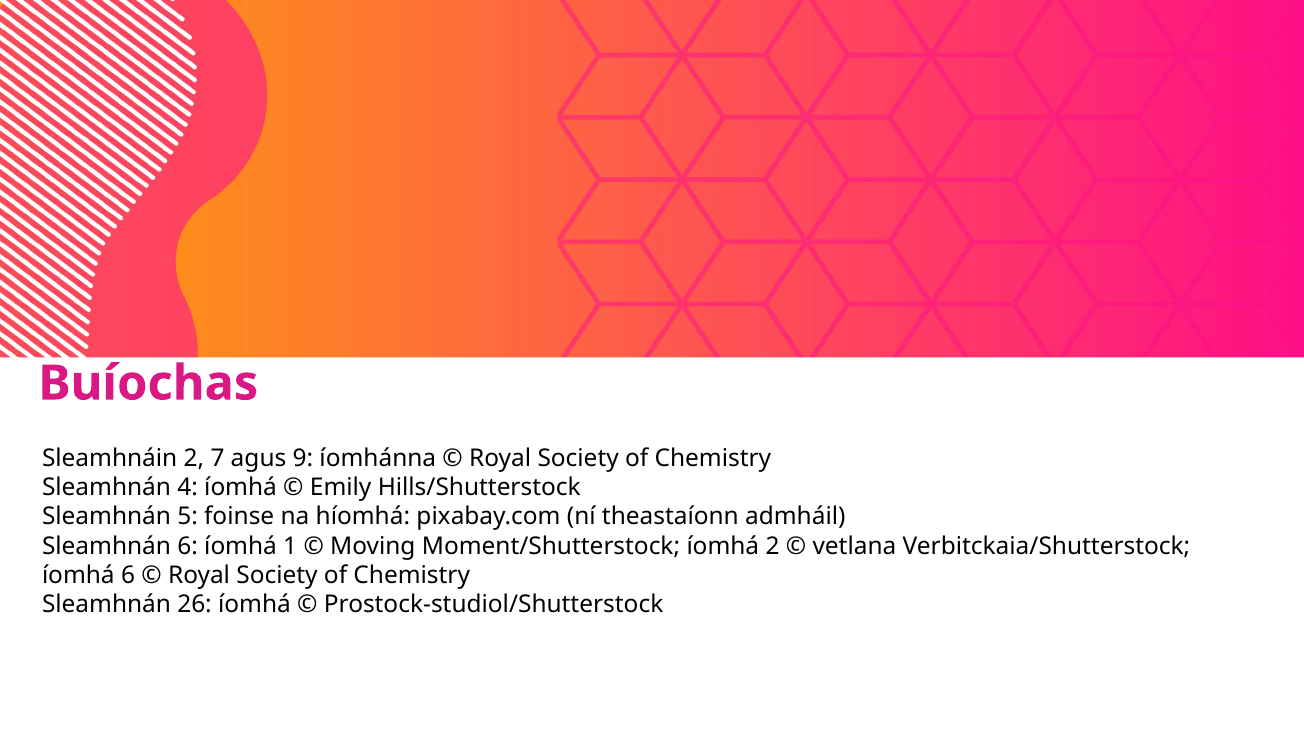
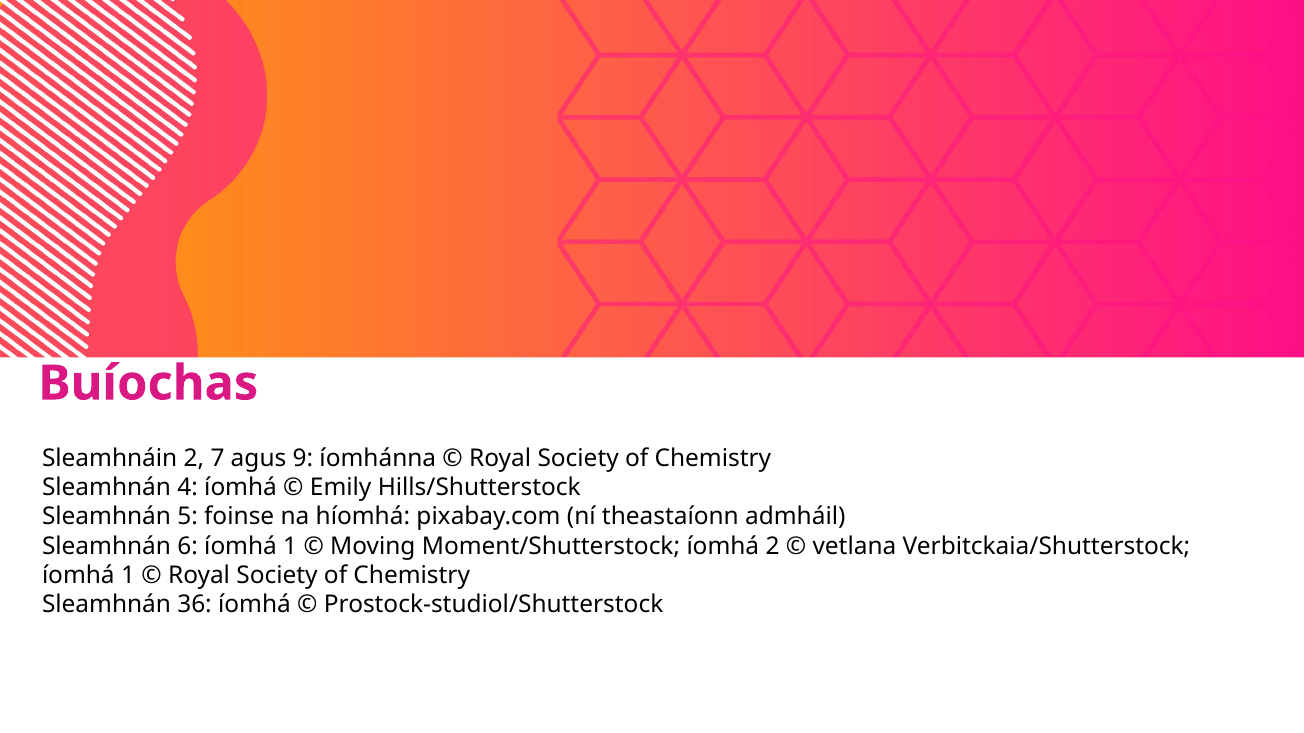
6 at (128, 576): 6 -> 1
26: 26 -> 36
